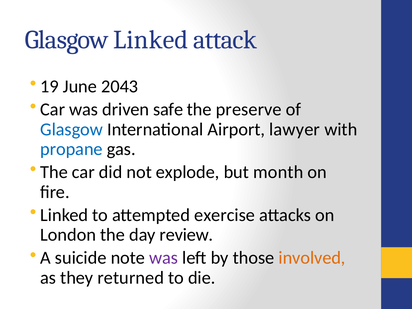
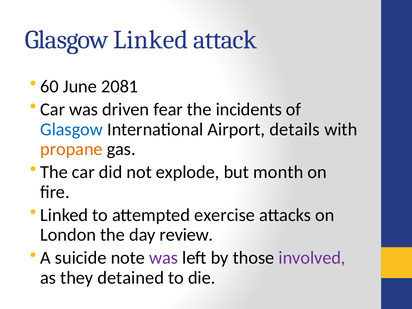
19: 19 -> 60
2043: 2043 -> 2081
safe: safe -> fear
preserve: preserve -> incidents
lawyer: lawyer -> details
propane colour: blue -> orange
involved colour: orange -> purple
returned: returned -> detained
